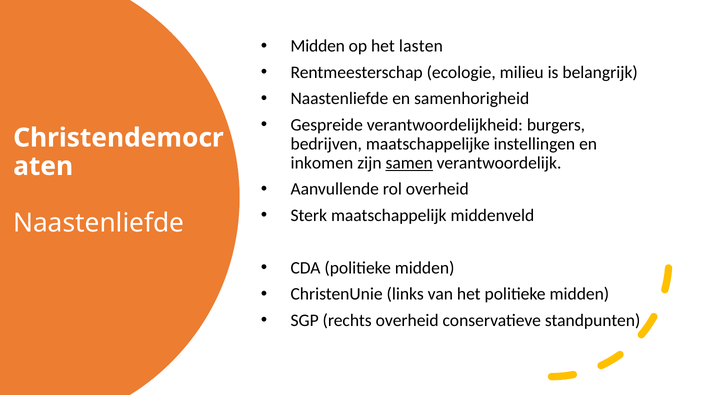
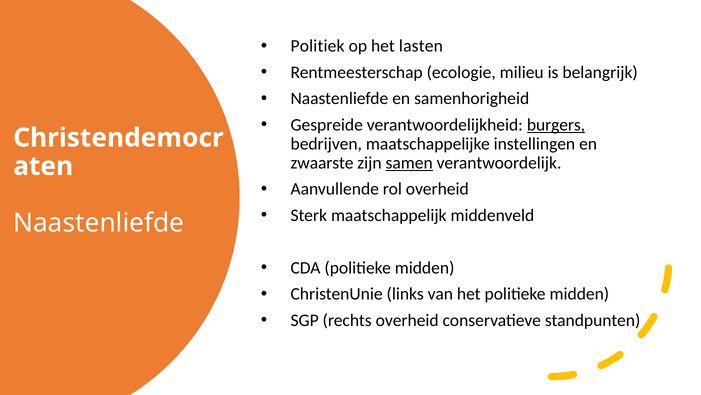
Midden at (318, 46): Midden -> Politiek
burgers underline: none -> present
inkomen: inkomen -> zwaarste
